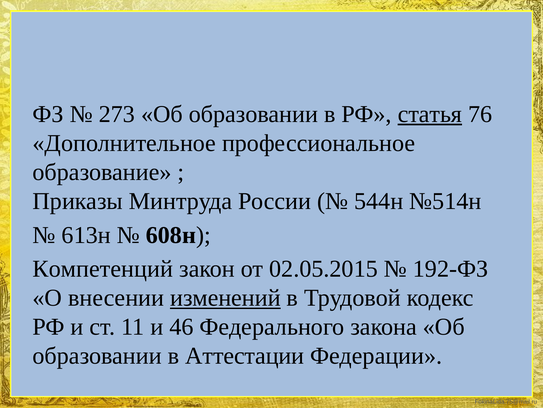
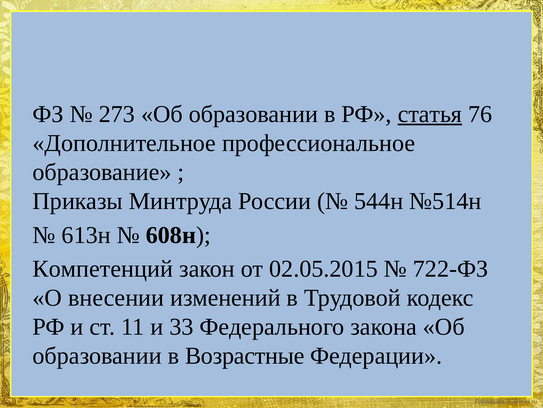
192-ФЗ: 192-ФЗ -> 722-ФЗ
изменений underline: present -> none
46: 46 -> 33
Аттестации: Аттестации -> Возрастные
